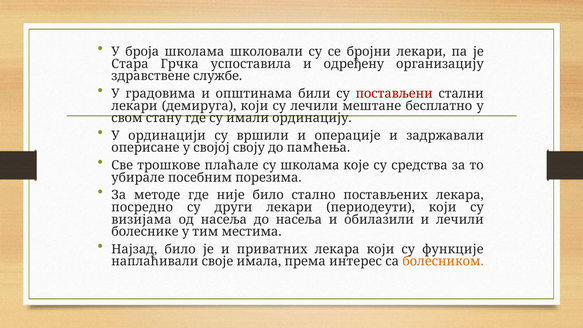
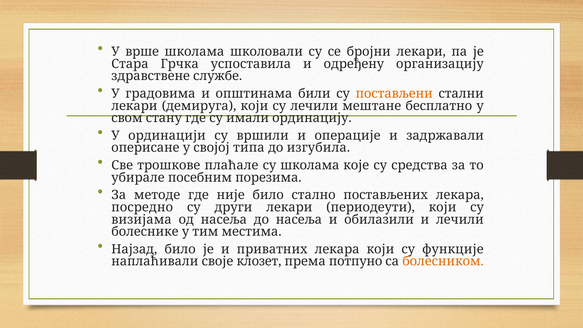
броја: броја -> врше
постављени colour: red -> orange
своју: своју -> типа
памћења: памћења -> изгубила
имала: имала -> клозет
интерес: интерес -> потпуно
